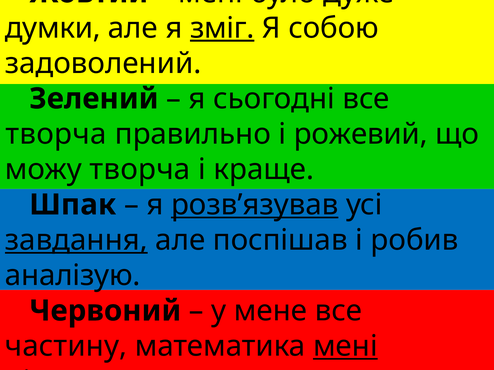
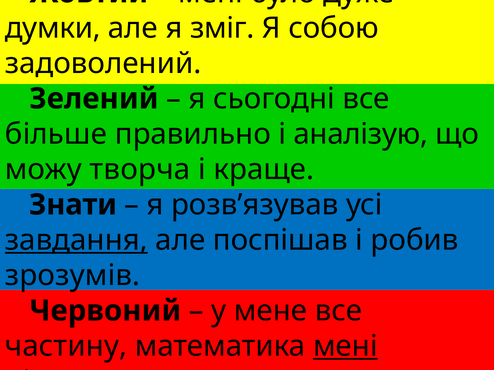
зміг underline: present -> none
творча at (56, 134): творча -> більше
рожевий: рожевий -> аналізую
Шпак: Шпак -> Знати
розв’язував underline: present -> none
аналізую: аналізую -> зрозумів
